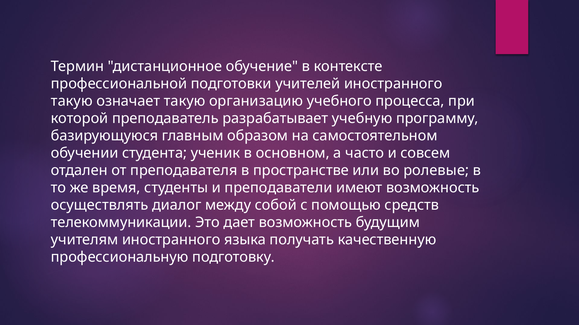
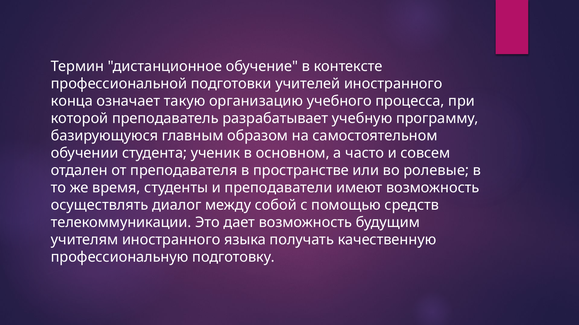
такую at (72, 101): такую -> конца
